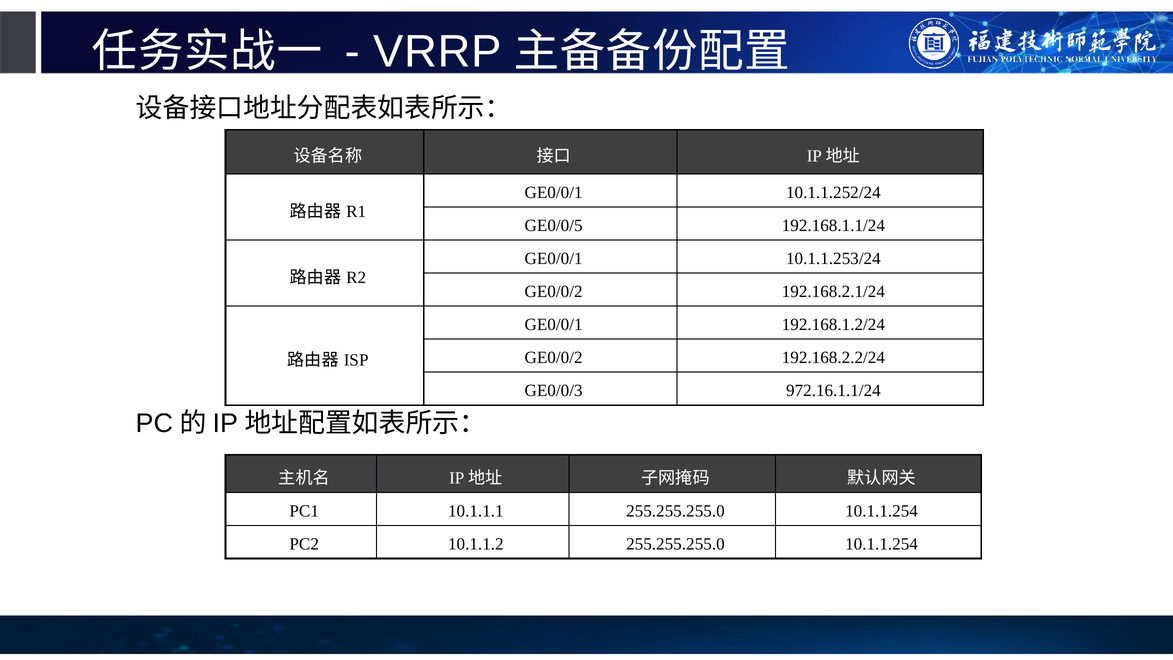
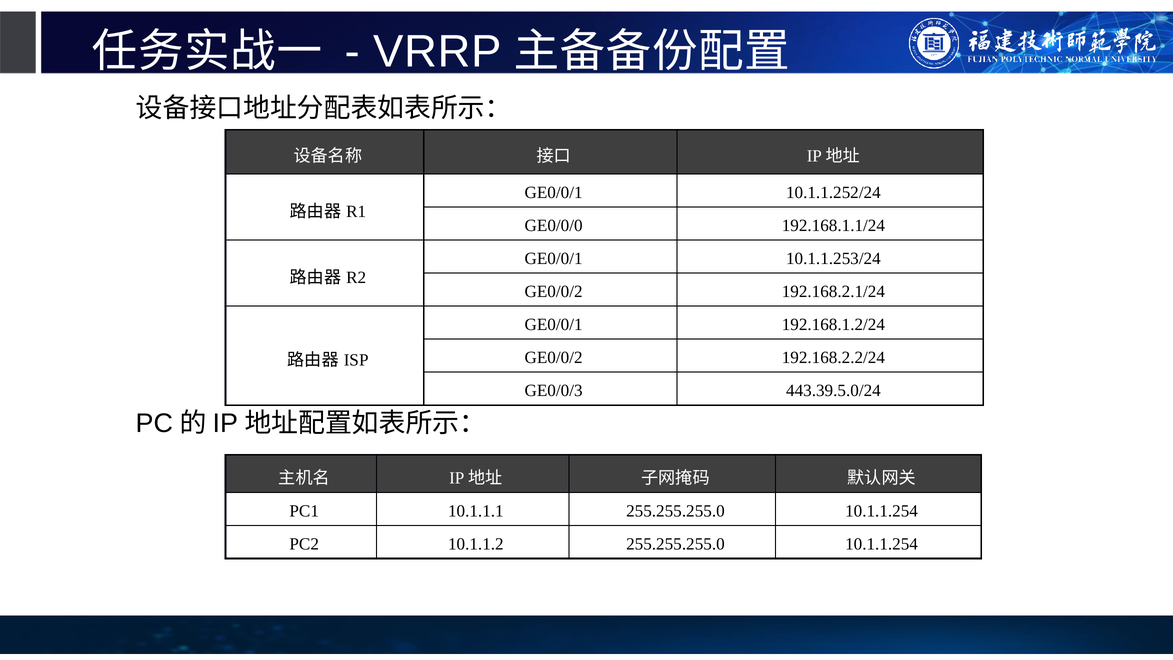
GE0/0/5: GE0/0/5 -> GE0/0/0
972.16.1.1/24: 972.16.1.1/24 -> 443.39.5.0/24
